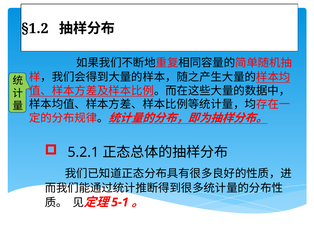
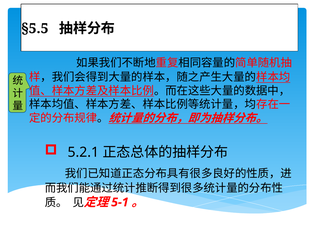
§1.2: §1.2 -> §5.5
